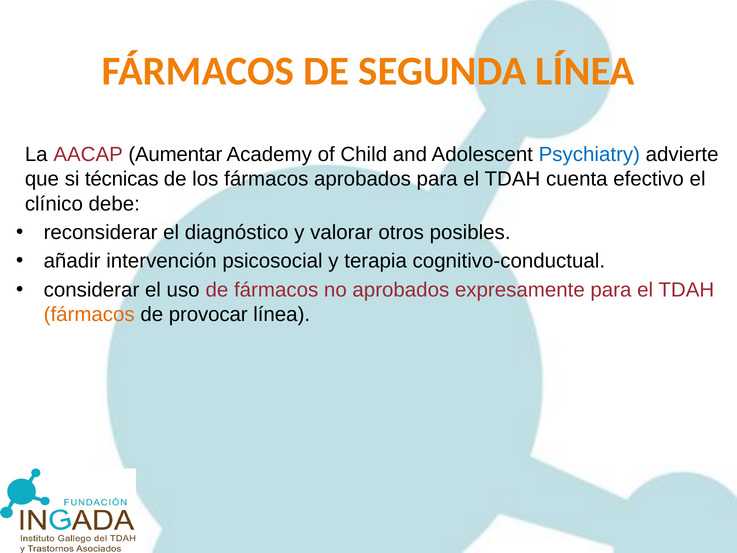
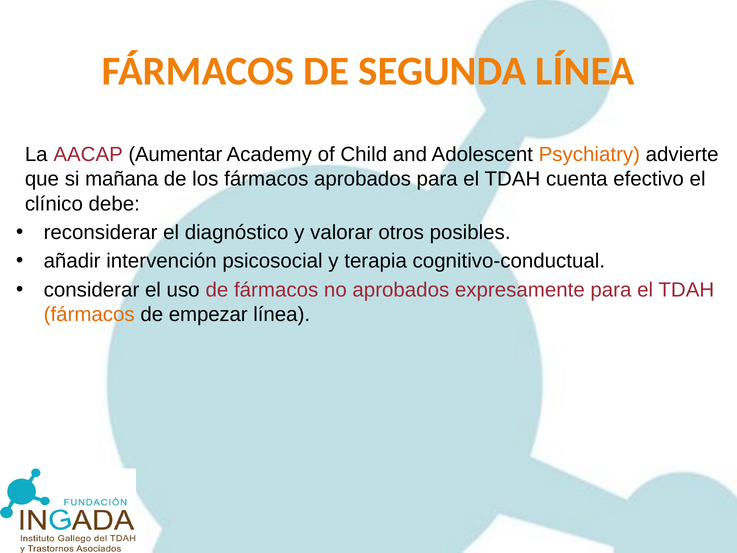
Psychiatry colour: blue -> orange
técnicas: técnicas -> mañana
provocar: provocar -> empezar
